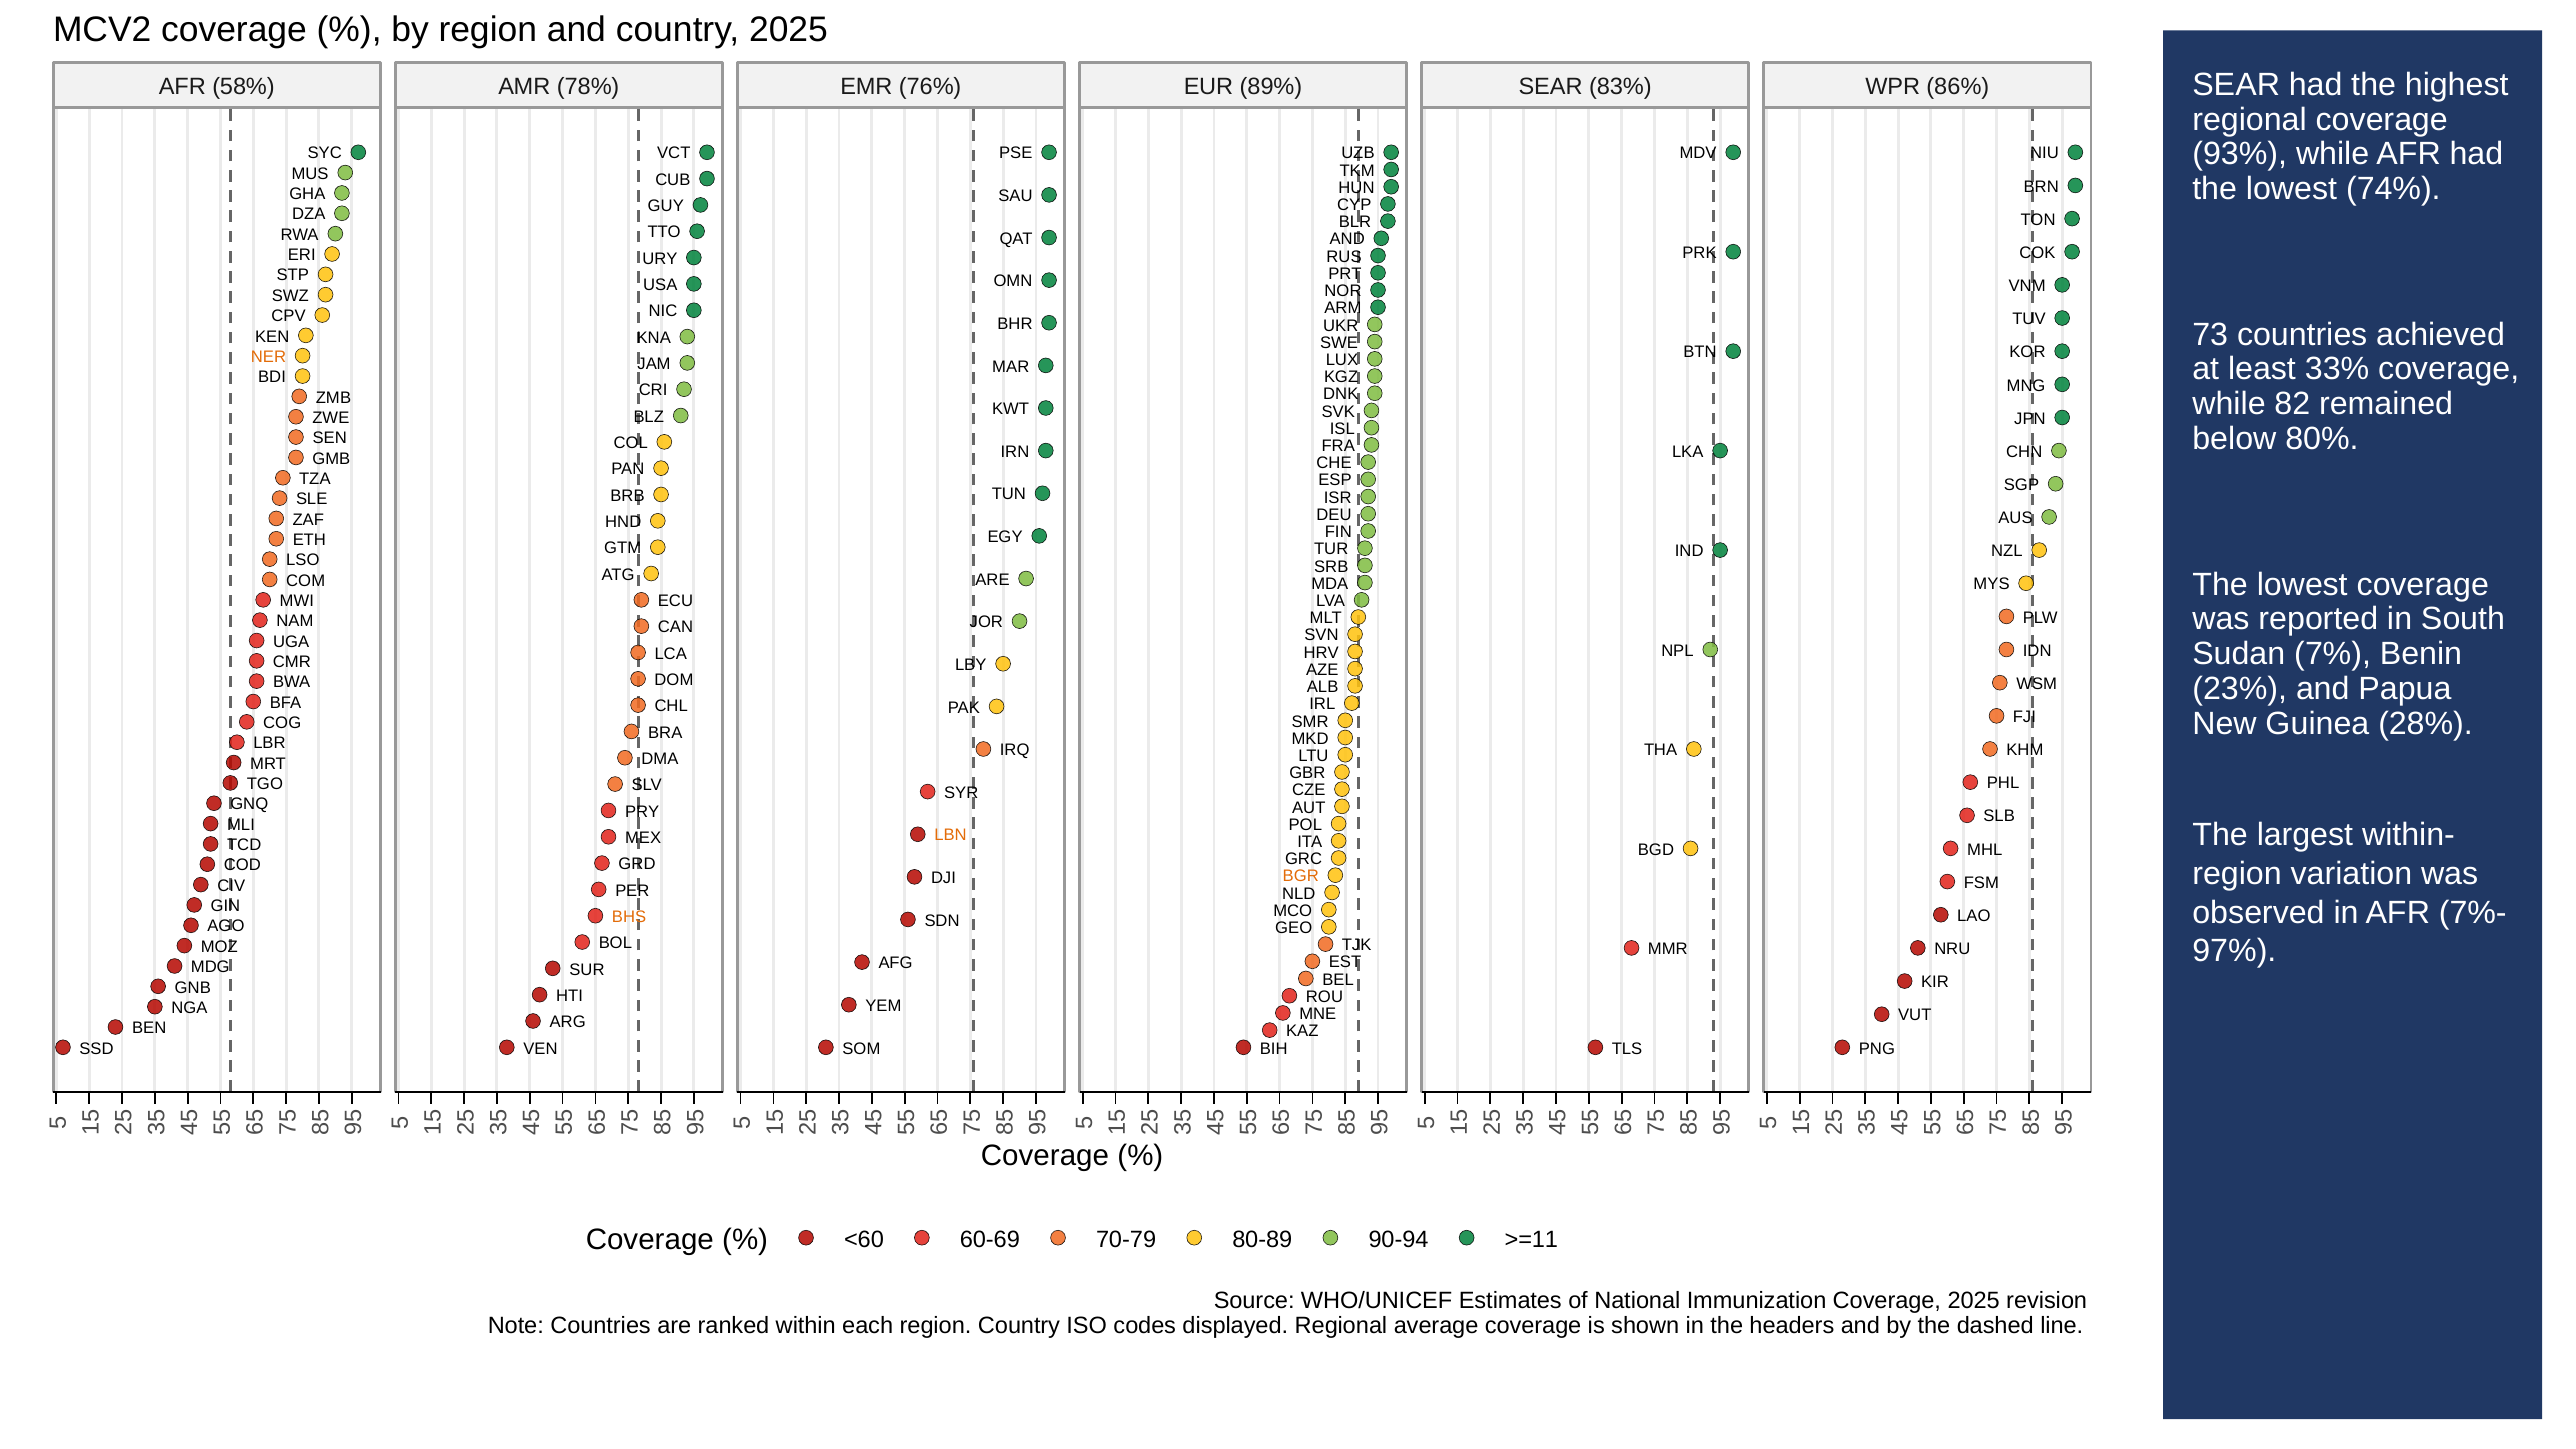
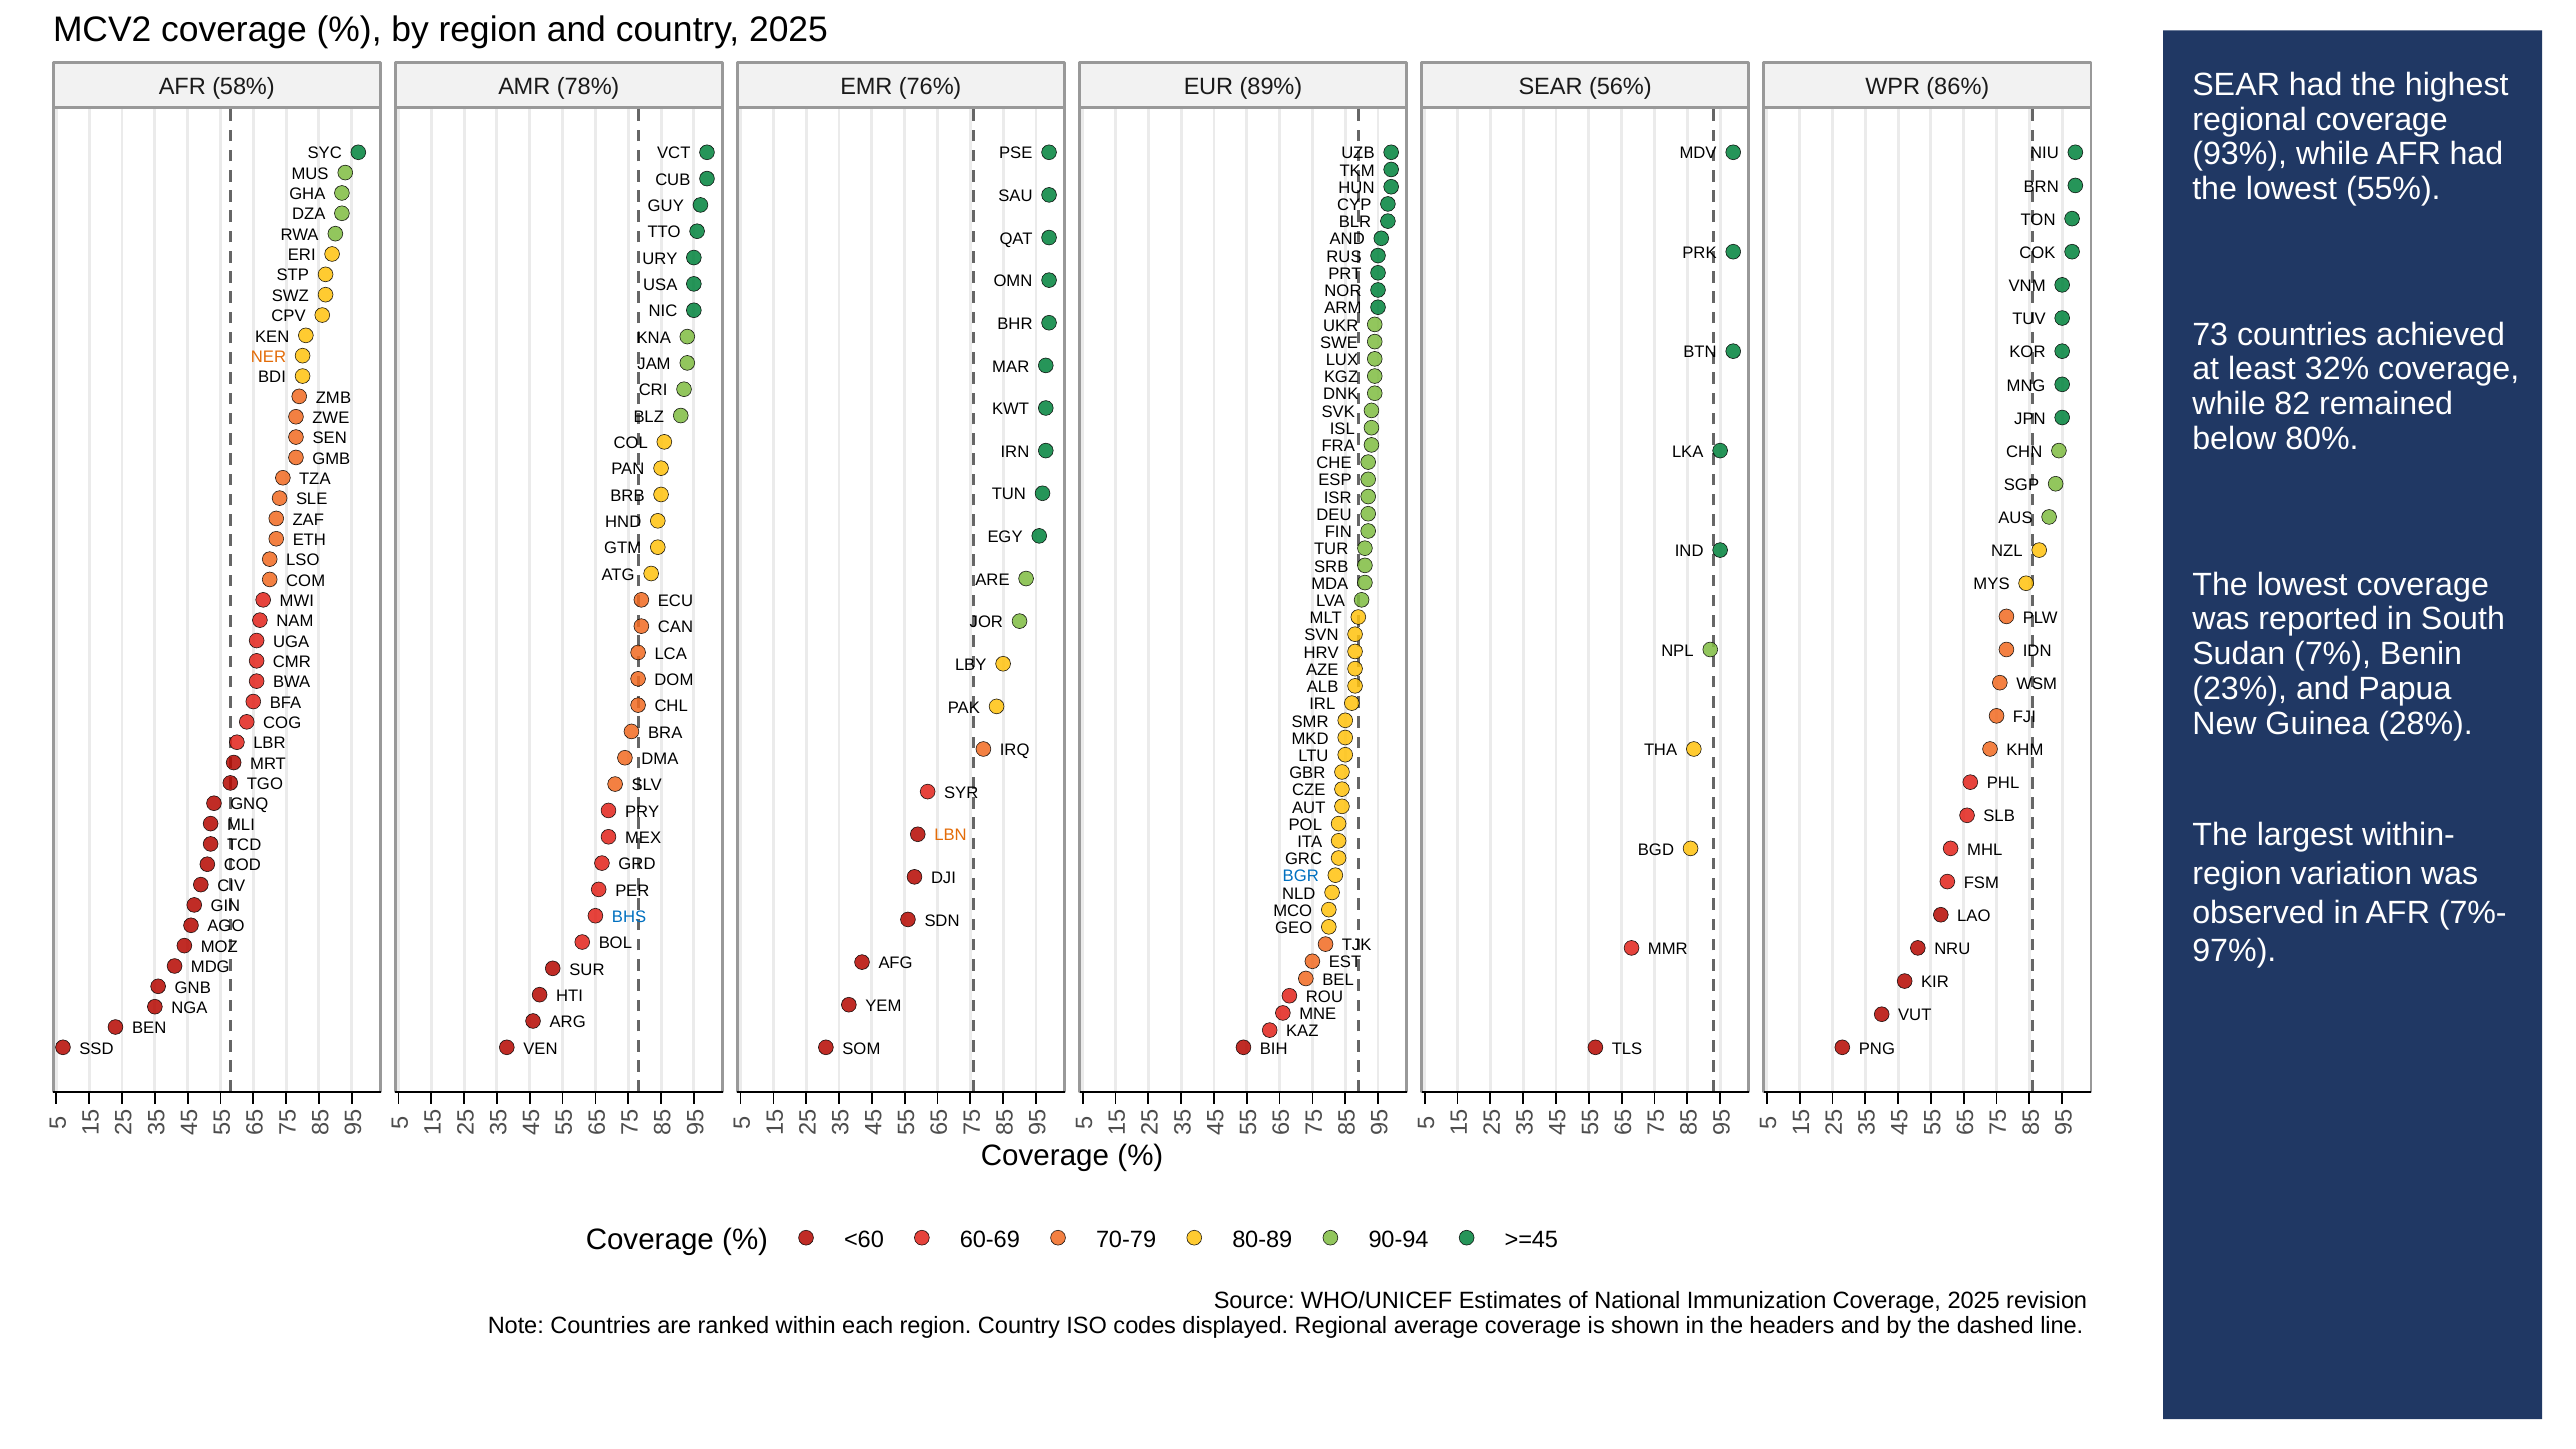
83%: 83% -> 56%
74%: 74% -> 55%
33%: 33% -> 32%
BGR colour: orange -> blue
BHS colour: orange -> blue
>=11: >=11 -> >=45
